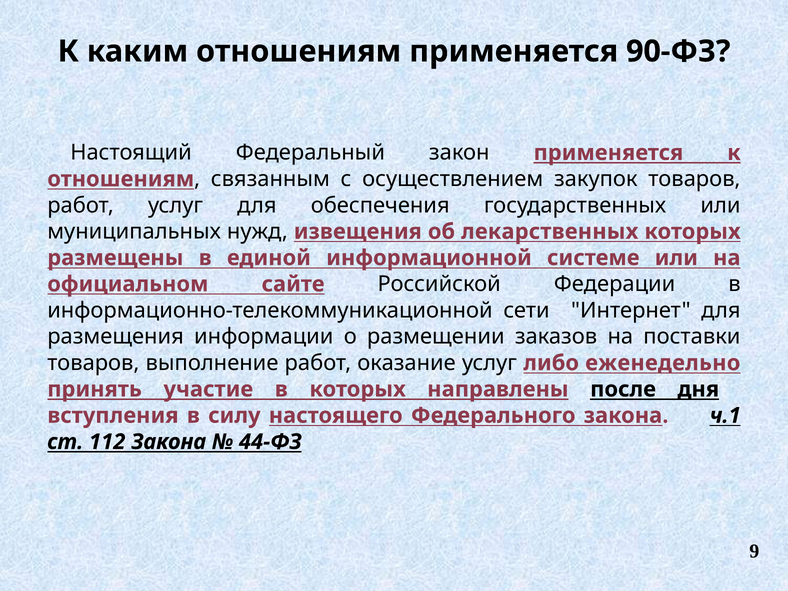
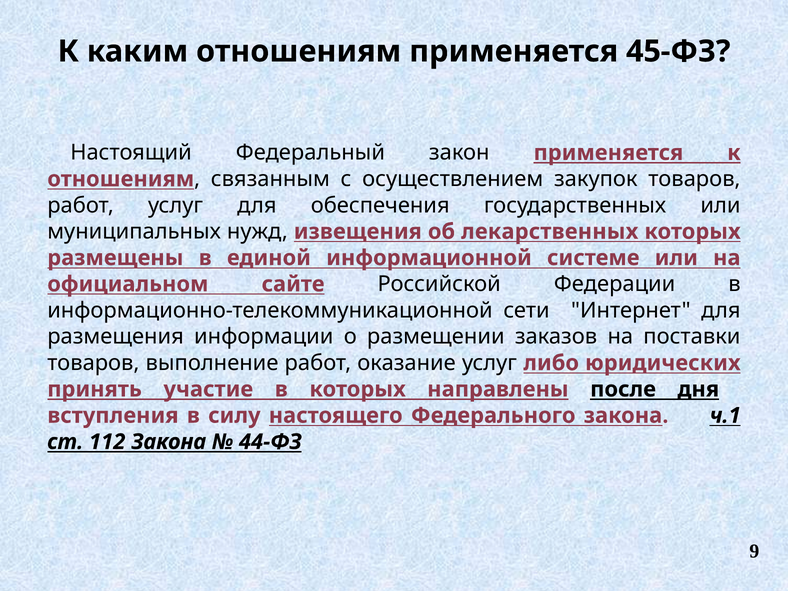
90-ФЗ: 90-ФЗ -> 45-ФЗ
еженедельно: еженедельно -> юридических
